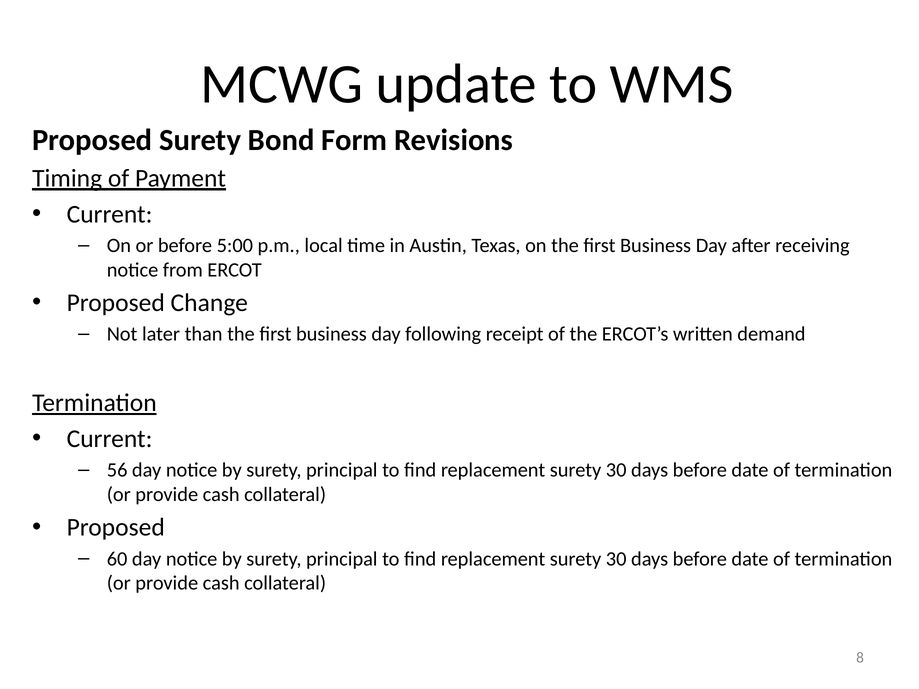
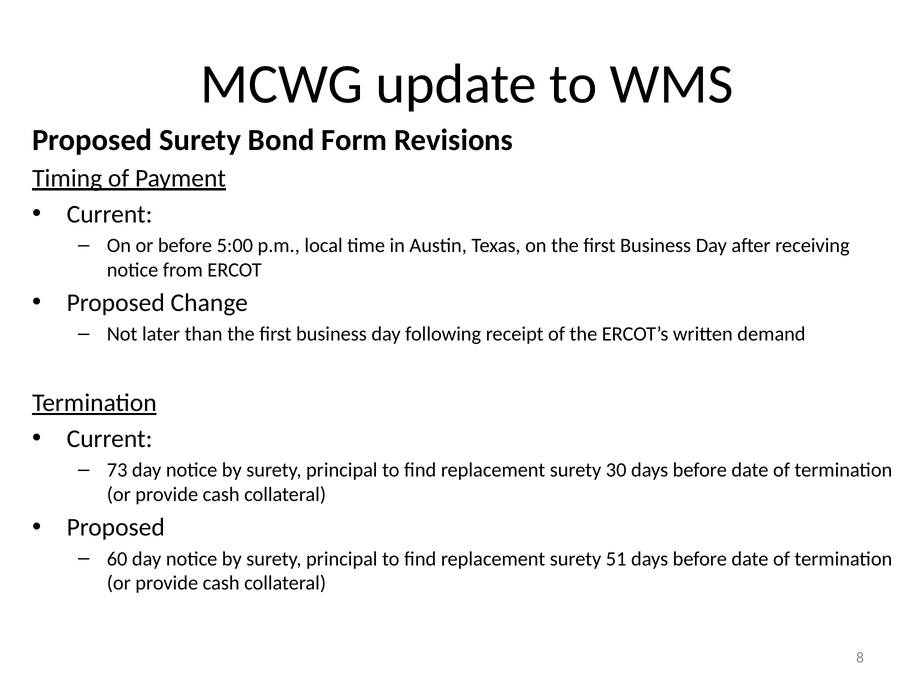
56: 56 -> 73
30 at (616, 559): 30 -> 51
